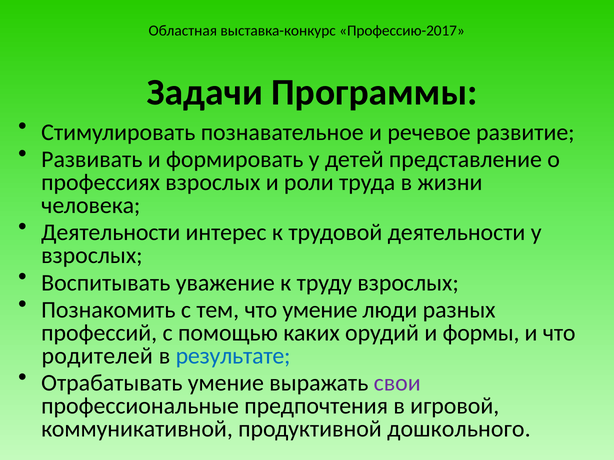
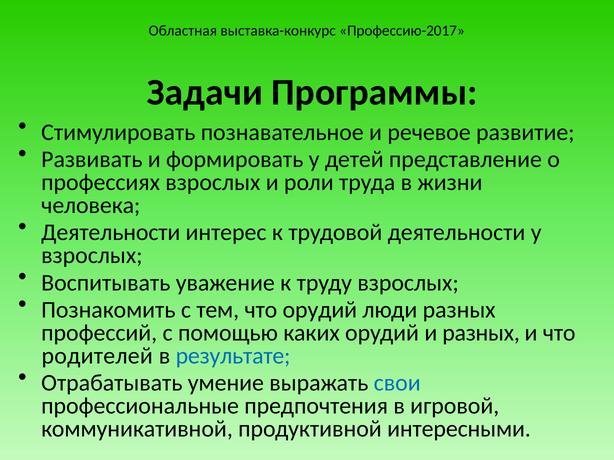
что умение: умение -> орудий
и формы: формы -> разных
свои colour: purple -> blue
дошкольного: дошкольного -> интересными
